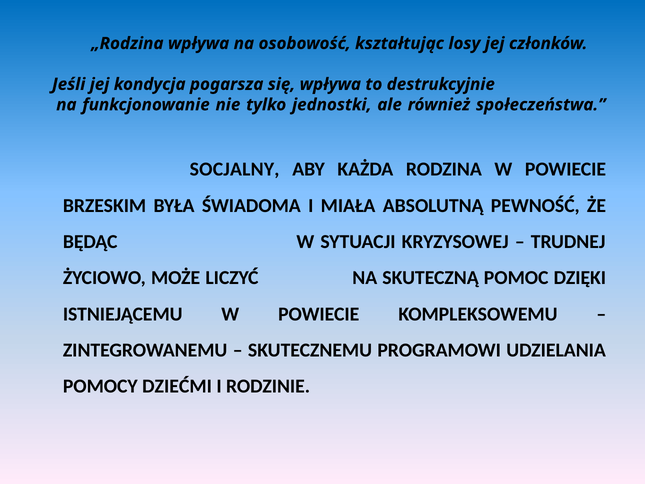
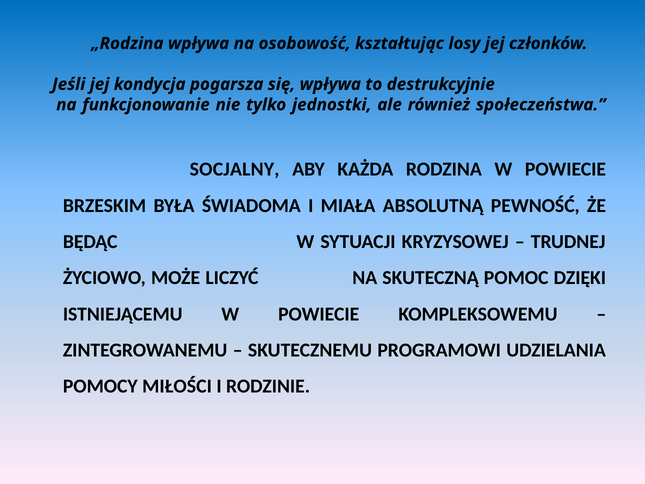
DZIEĆMI: DZIEĆMI -> MIŁOŚCI
